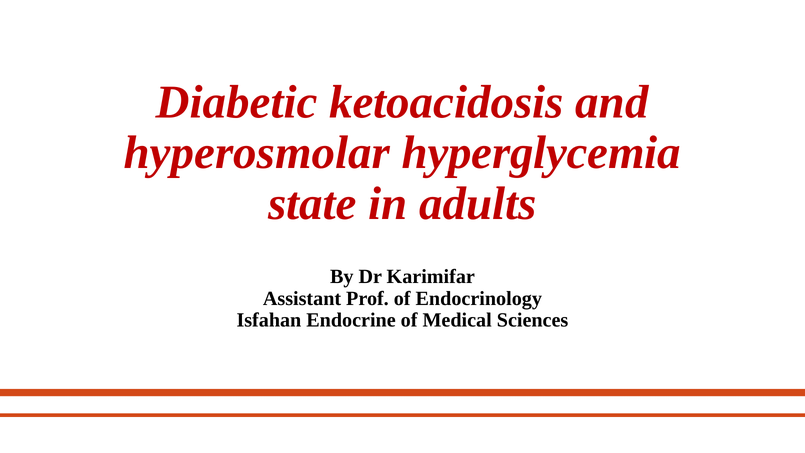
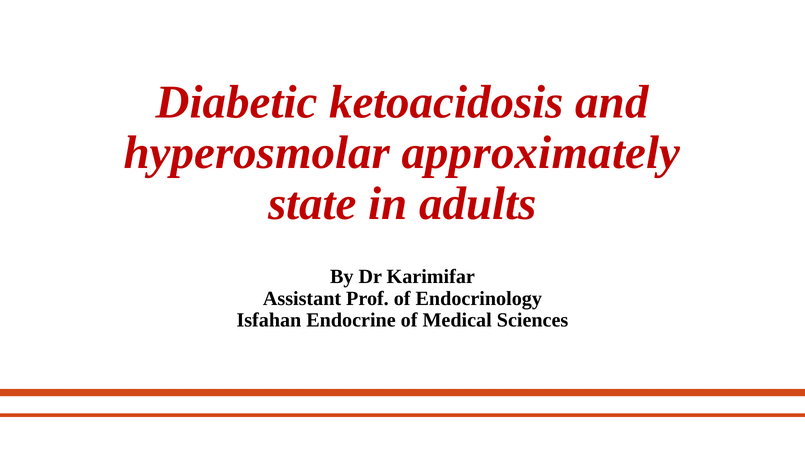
hyperglycemia: hyperglycemia -> approximately
